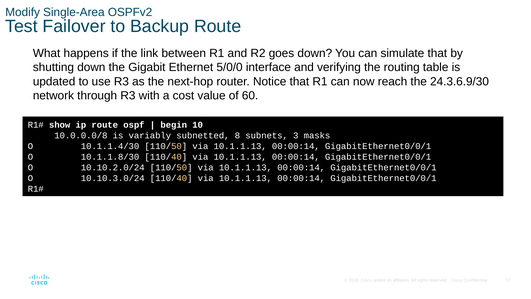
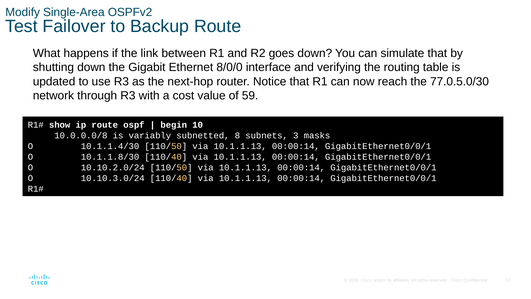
5/0/0: 5/0/0 -> 8/0/0
24.3.6.9/30: 24.3.6.9/30 -> 77.0.5.0/30
60: 60 -> 59
